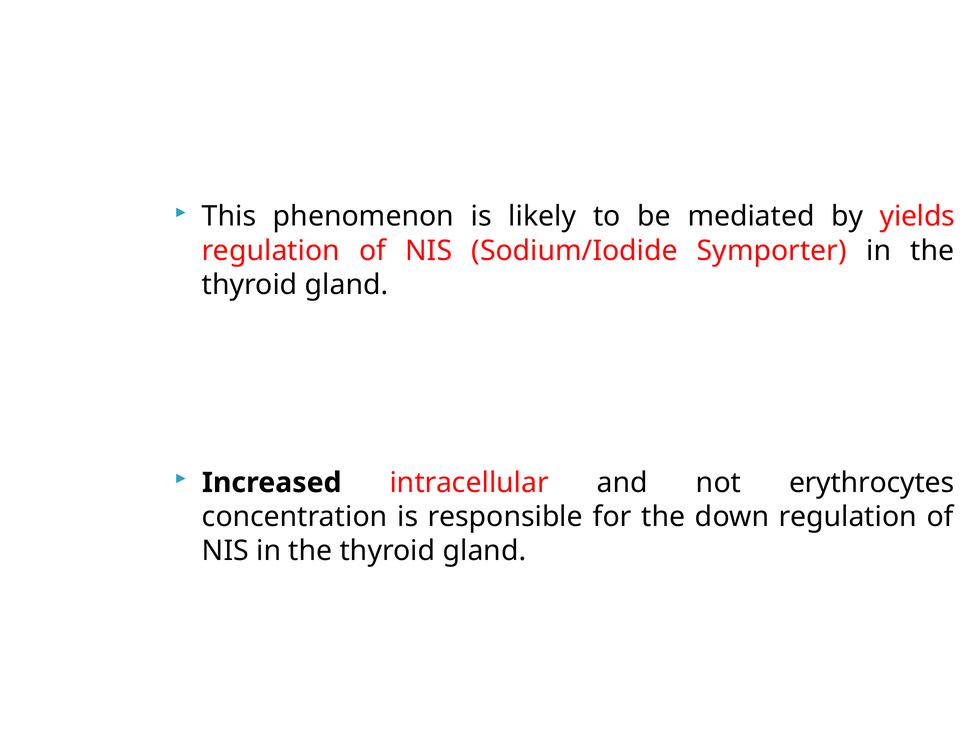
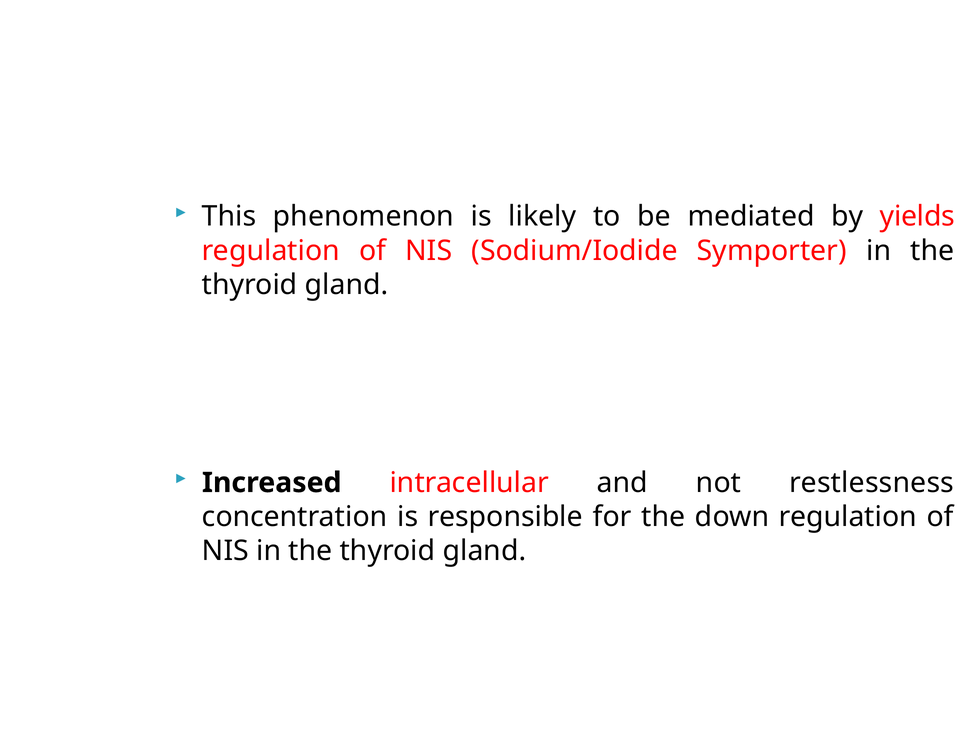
erythrocytes: erythrocytes -> restlessness
